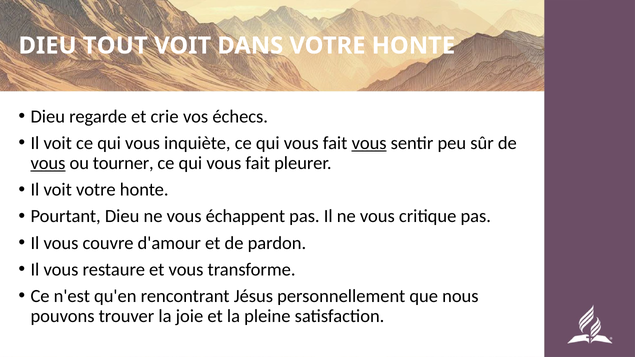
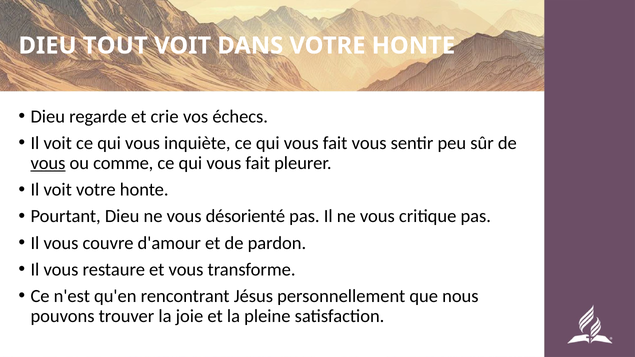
vous at (369, 143) underline: present -> none
tourner: tourner -> comme
échappent: échappent -> désorienté
